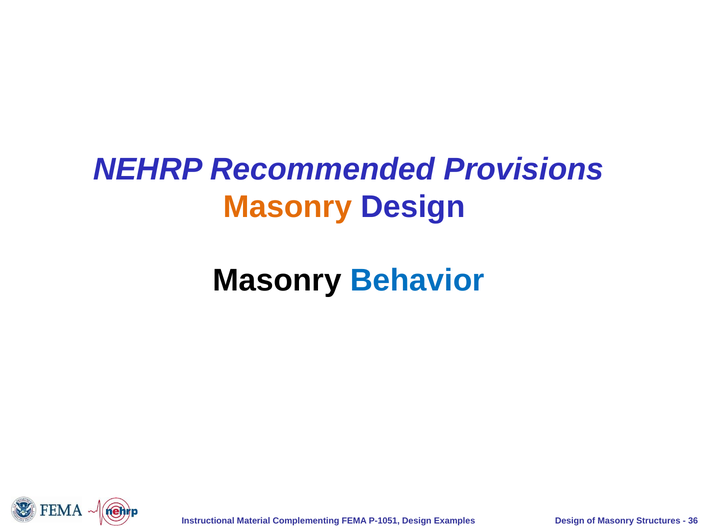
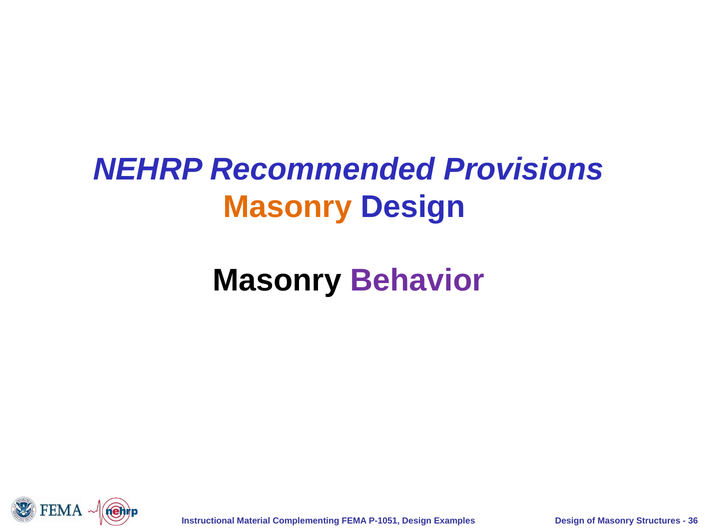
Behavior colour: blue -> purple
